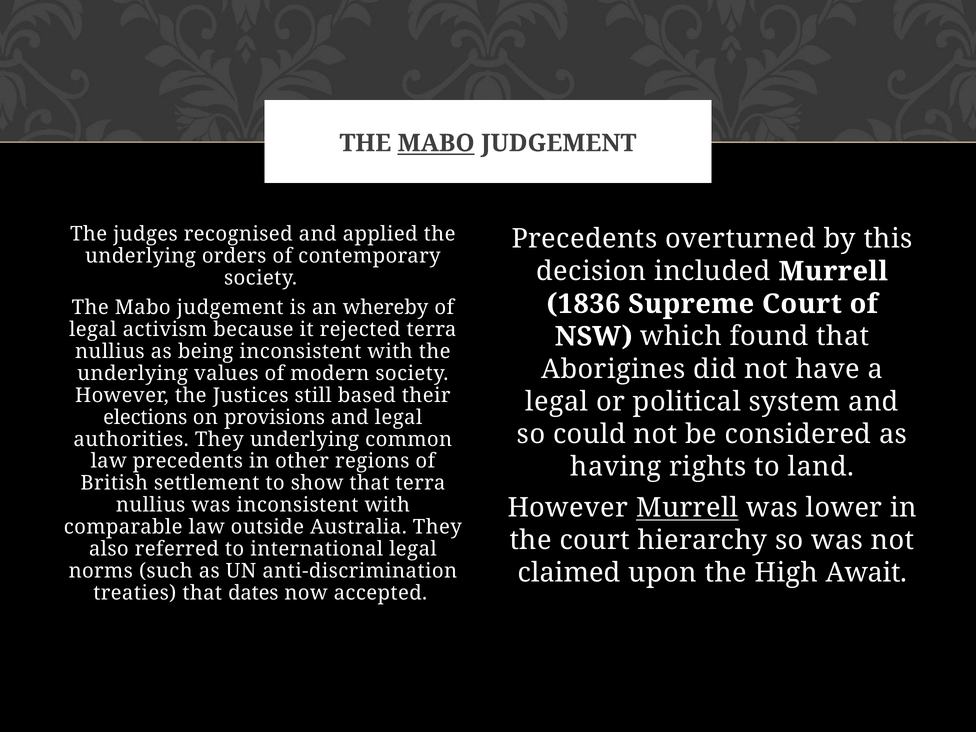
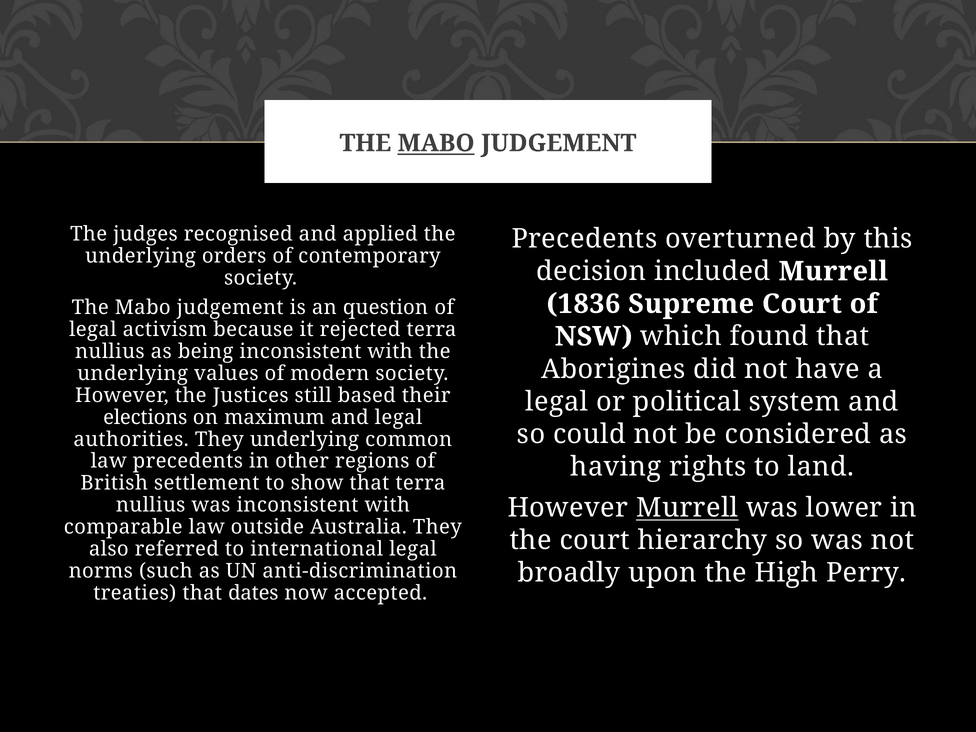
whereby: whereby -> question
provisions: provisions -> maximum
claimed: claimed -> broadly
Await: Await -> Perry
